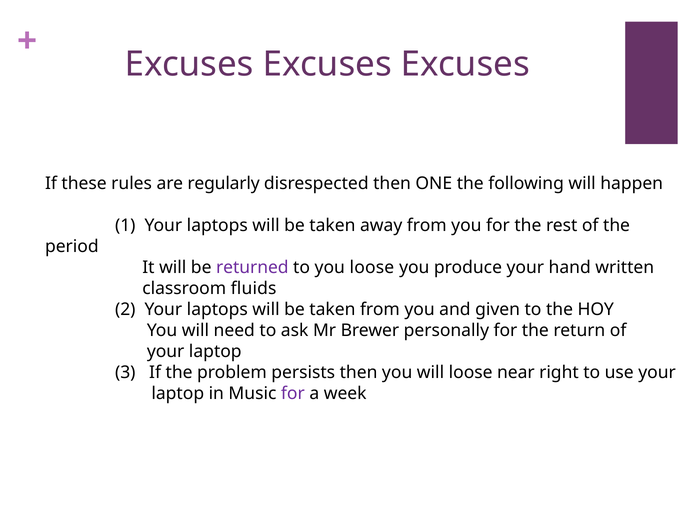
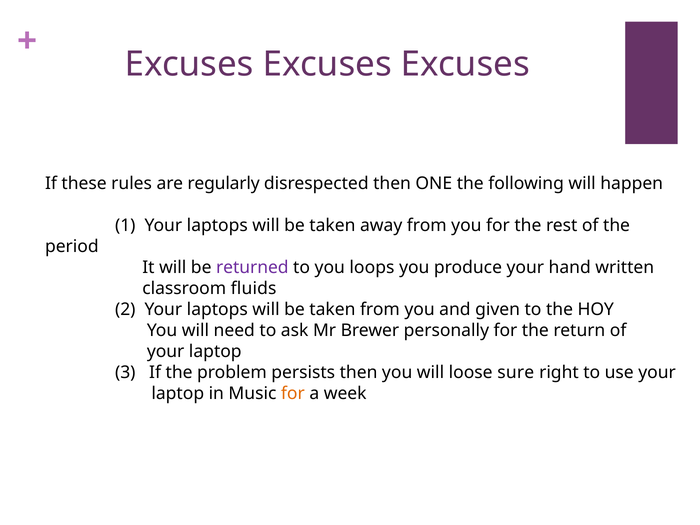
you loose: loose -> loops
near: near -> sure
for at (293, 393) colour: purple -> orange
